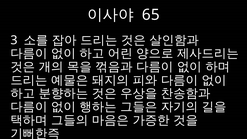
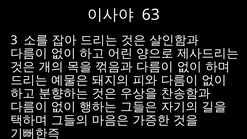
65: 65 -> 63
